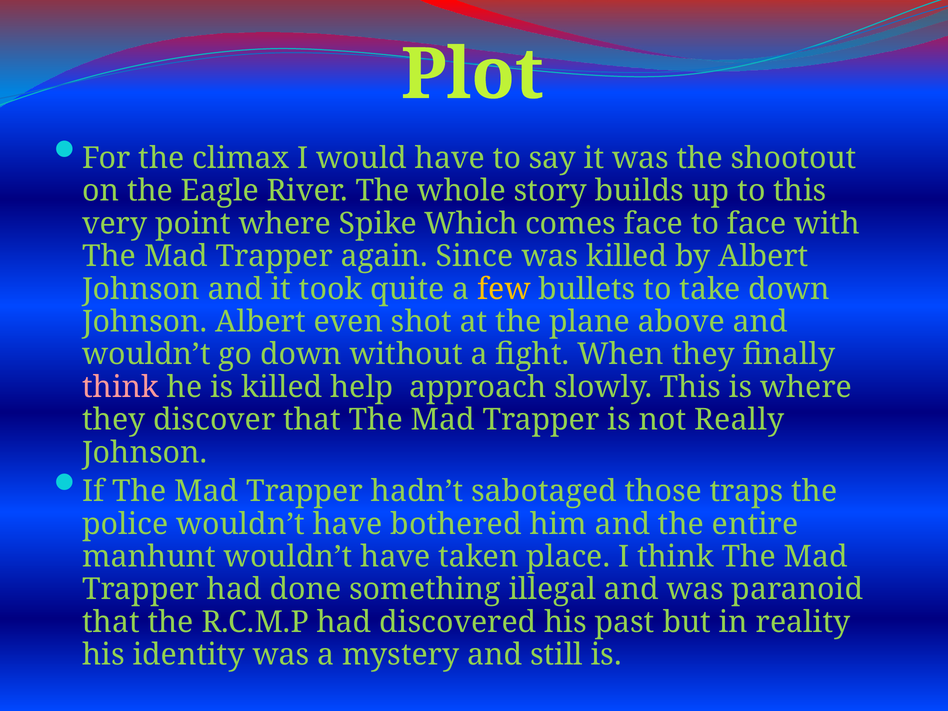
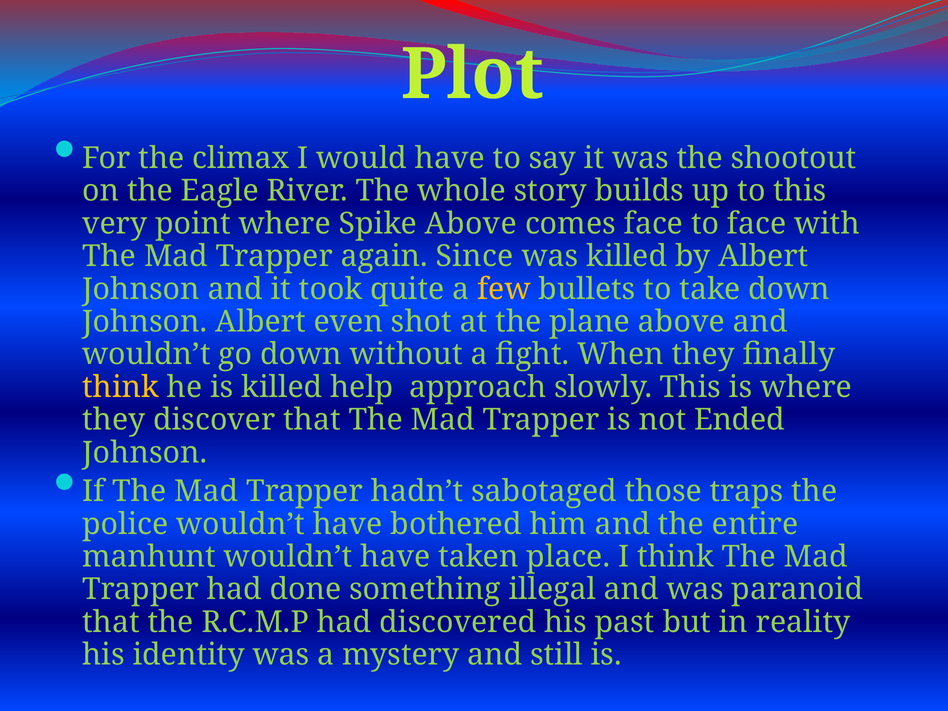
Spike Which: Which -> Above
think at (121, 387) colour: pink -> yellow
Really: Really -> Ended
